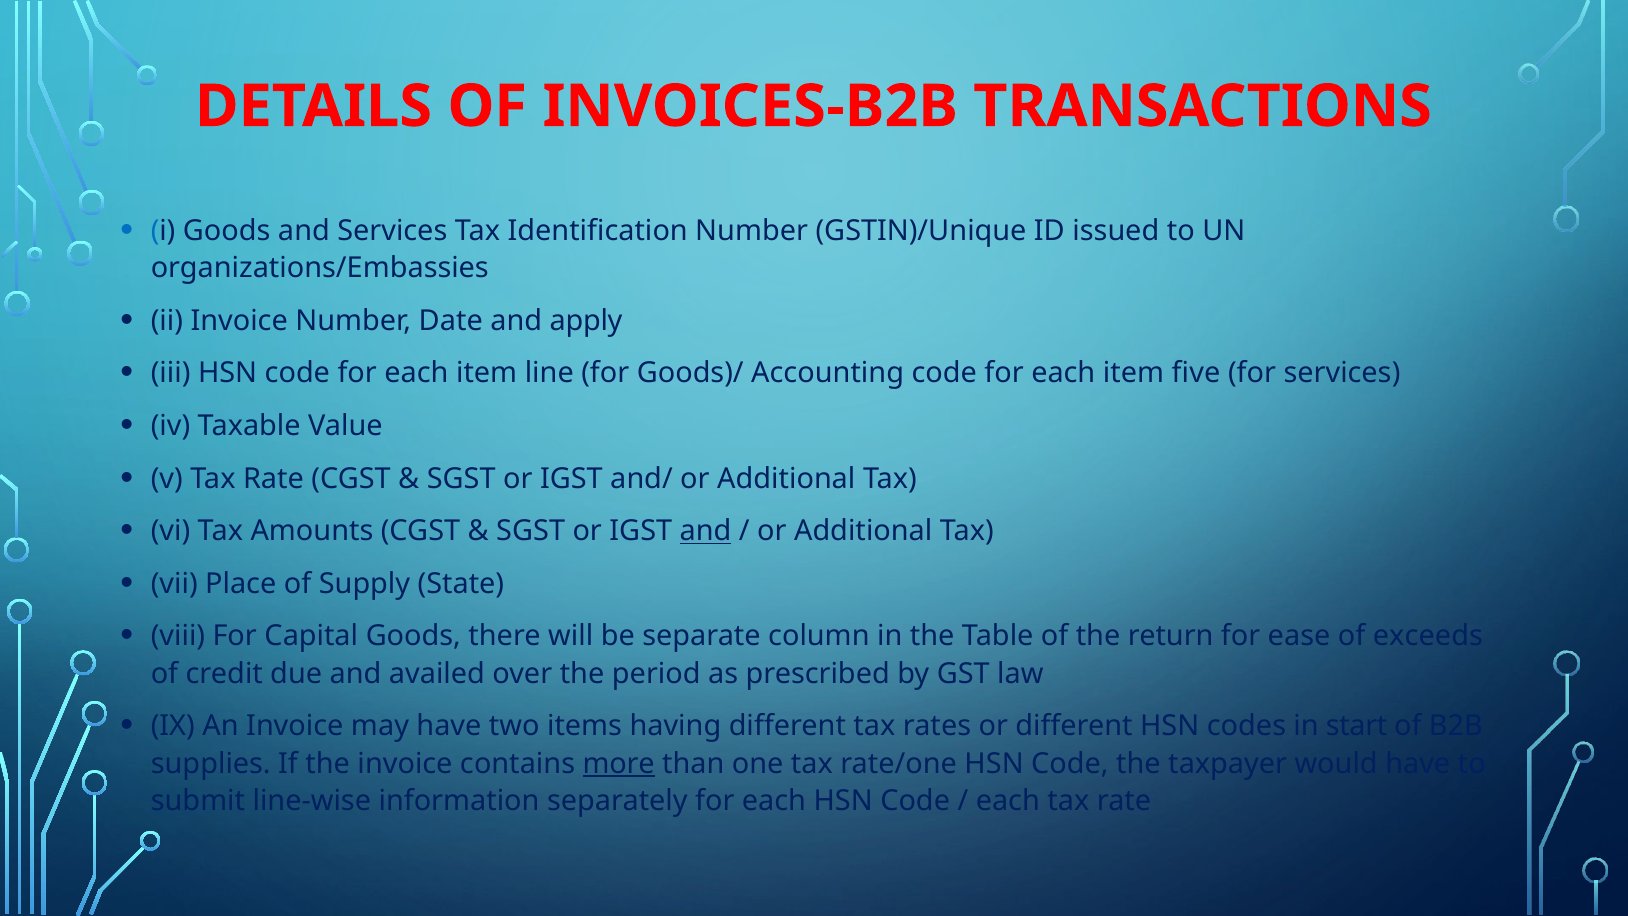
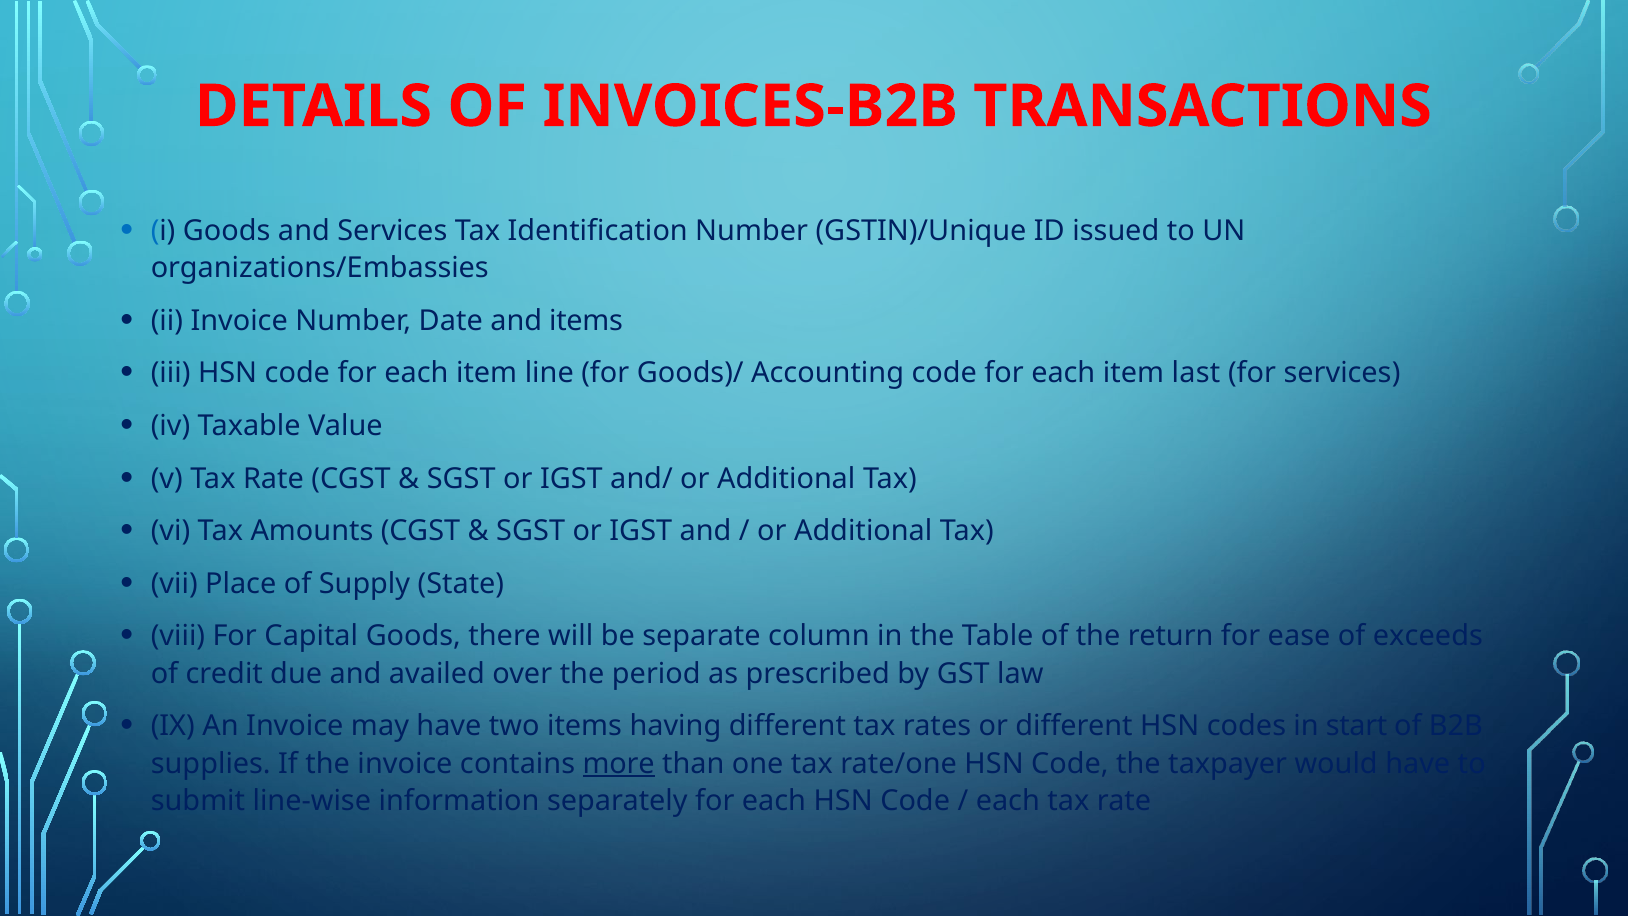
and apply: apply -> items
five: five -> last
and at (705, 531) underline: present -> none
